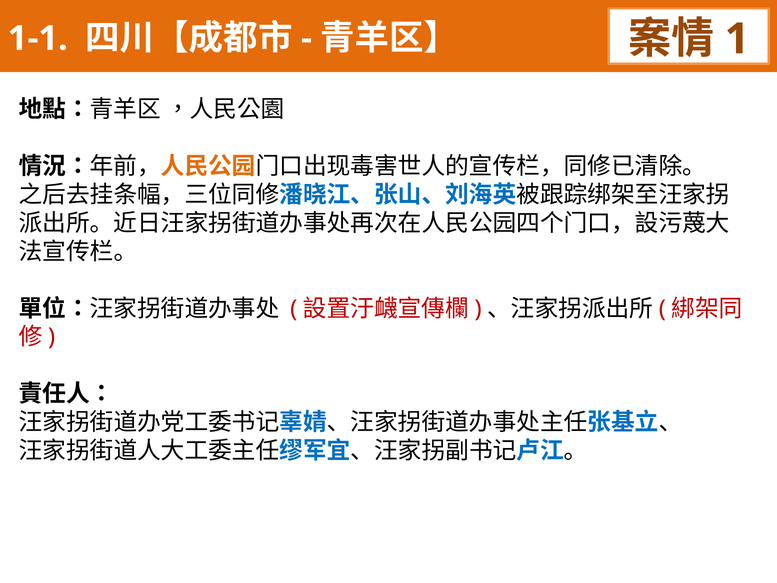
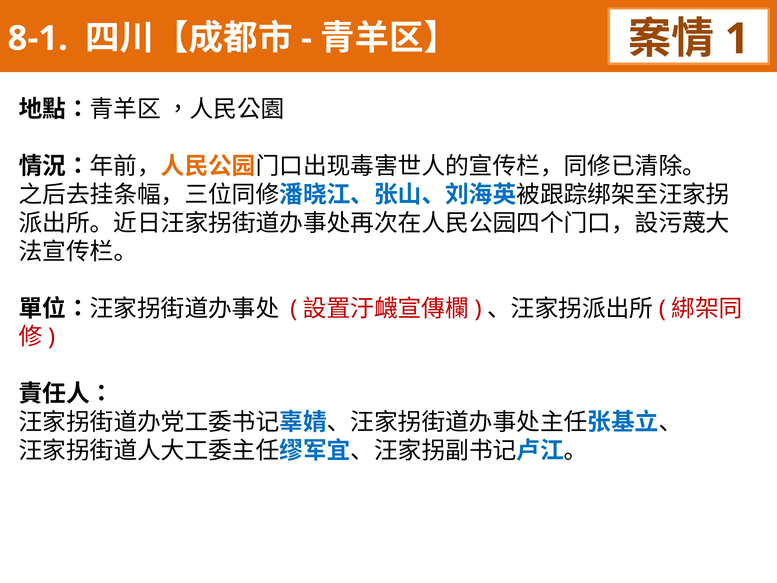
1-1: 1-1 -> 8-1
